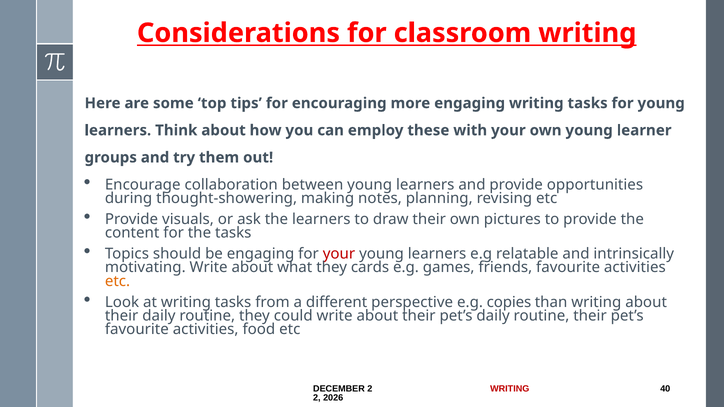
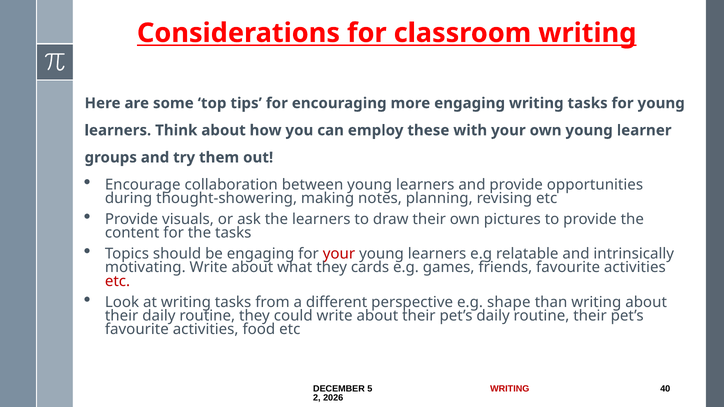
etc at (118, 281) colour: orange -> red
copies: copies -> shape
2 at (370, 389): 2 -> 5
